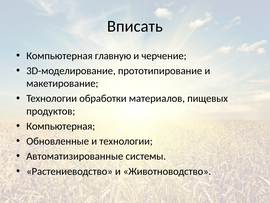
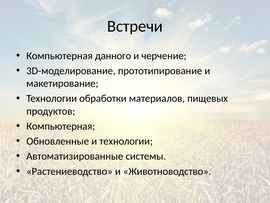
Вписать: Вписать -> Встречи
главную: главную -> данного
